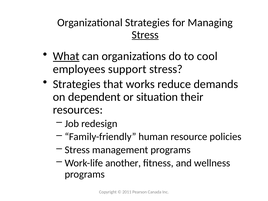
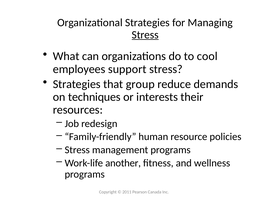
What underline: present -> none
works: works -> group
dependent: dependent -> techniques
situation: situation -> interests
